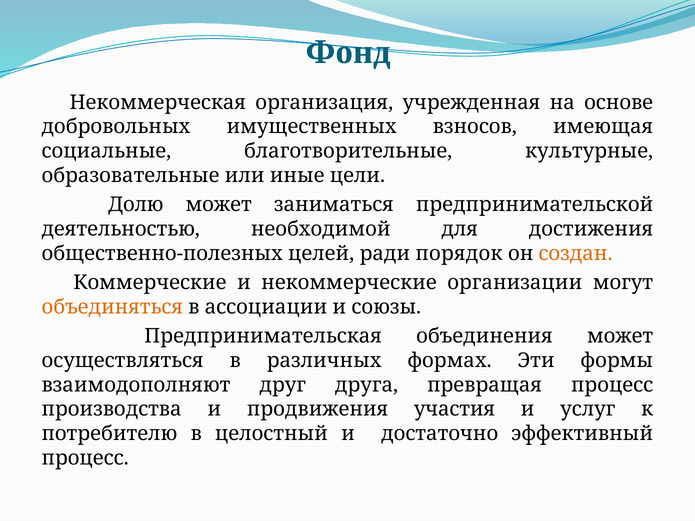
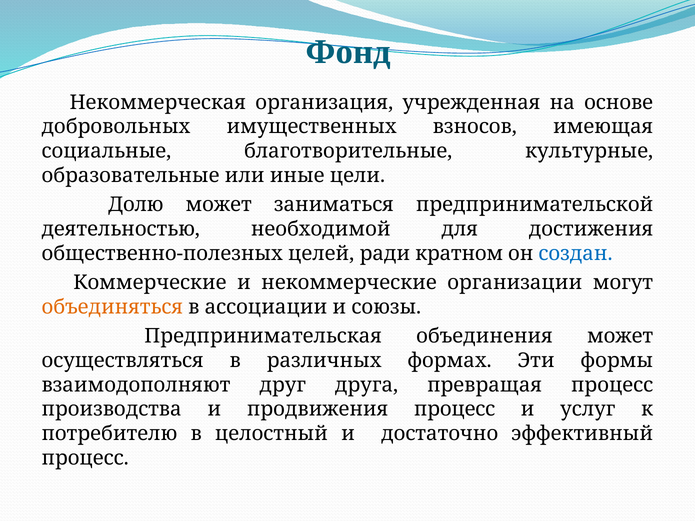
порядок: порядок -> кратном
создан colour: orange -> blue
продвижения участия: участия -> процесс
